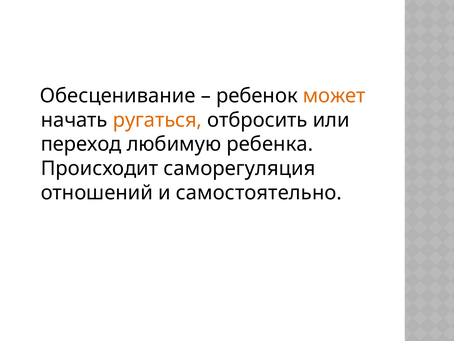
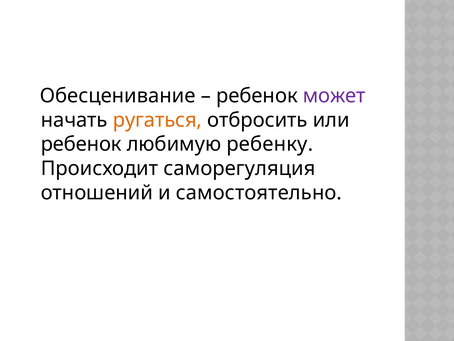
может colour: orange -> purple
переход at (81, 144): переход -> ребенок
ребенка: ребенка -> ребенку
